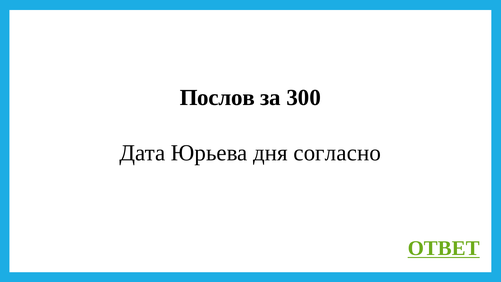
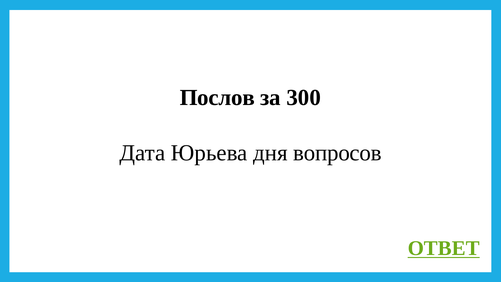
согласно: согласно -> вопросов
